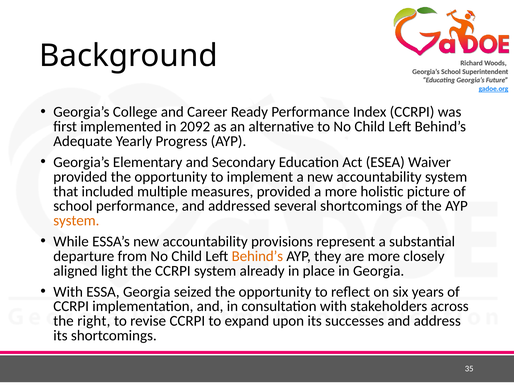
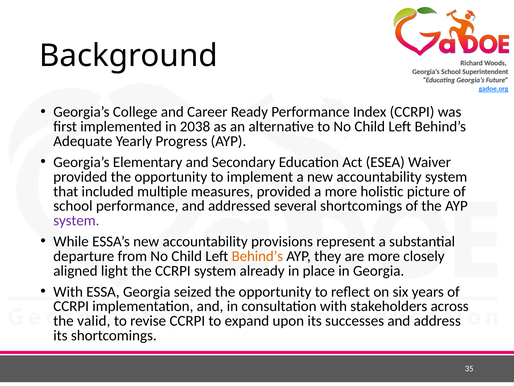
2092: 2092 -> 2038
system at (76, 220) colour: orange -> purple
right: right -> valid
